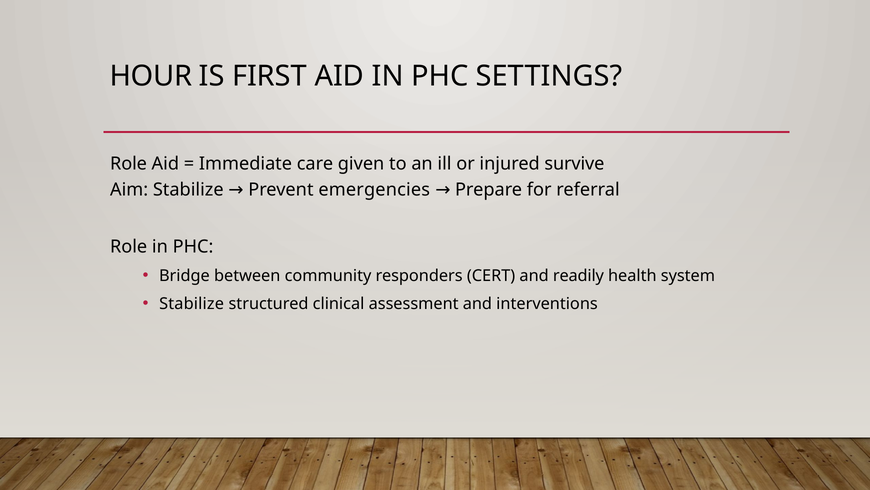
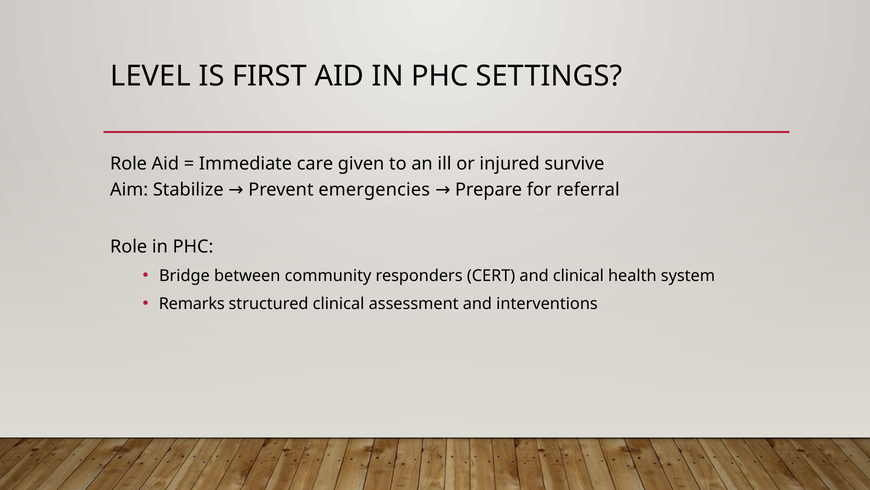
HOUR: HOUR -> LEVEL
and readily: readily -> clinical
Stabilize at (192, 304): Stabilize -> Remarks
